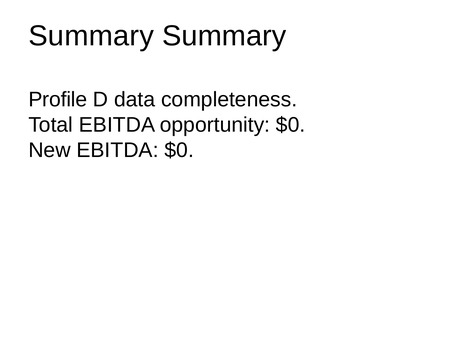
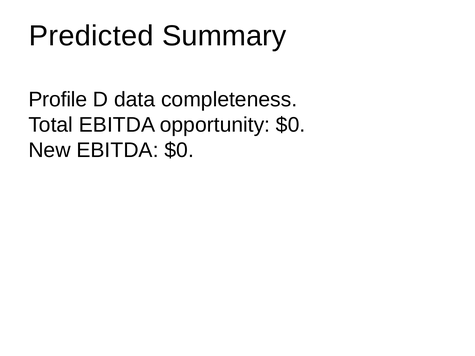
Summary at (91, 36): Summary -> Predicted
